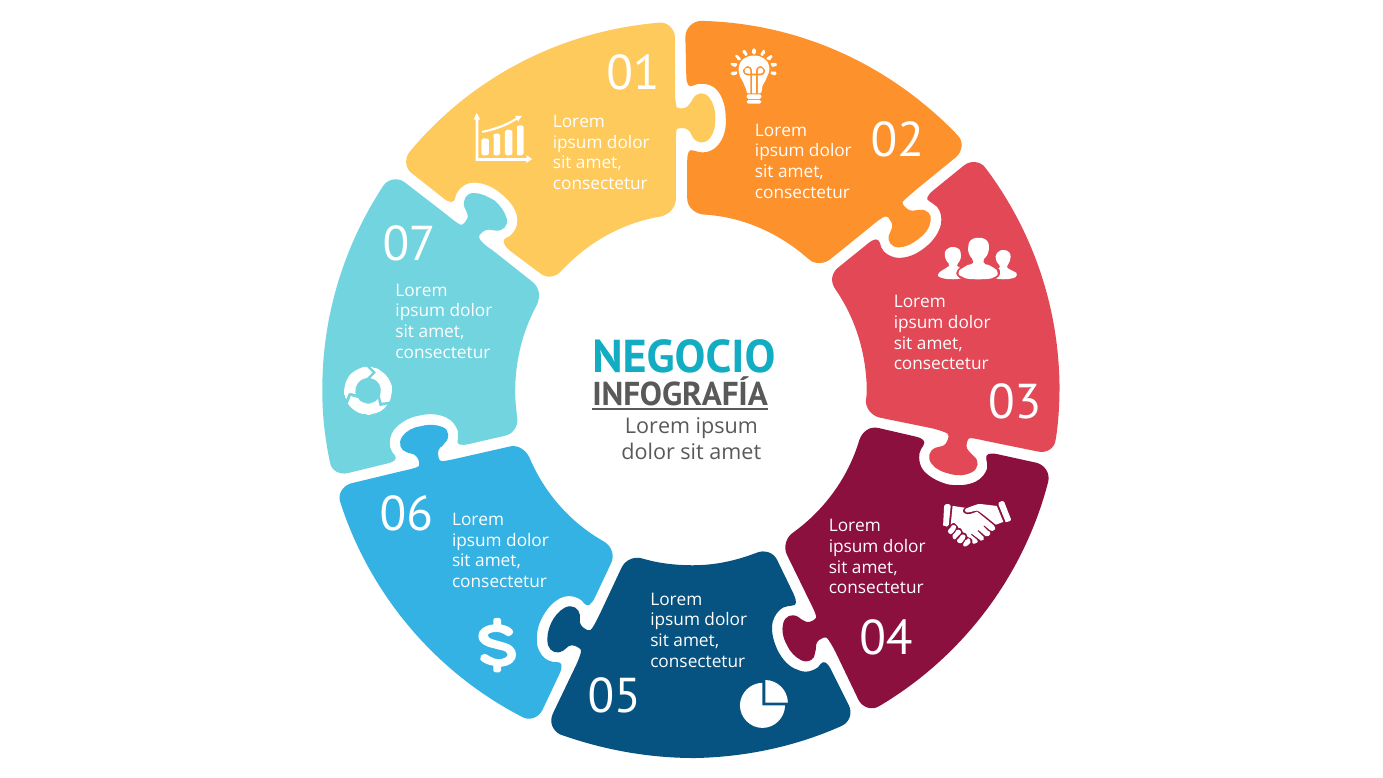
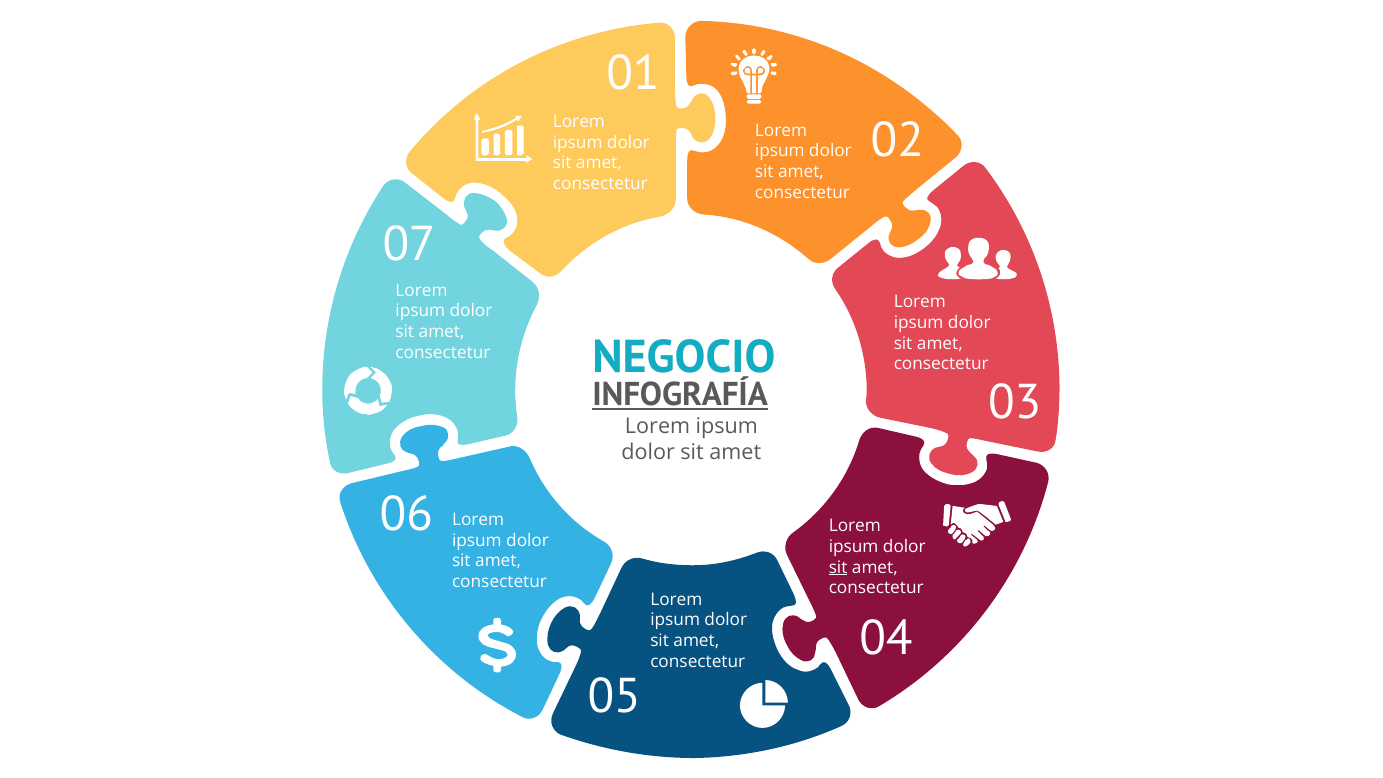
sit at (838, 567) underline: none -> present
